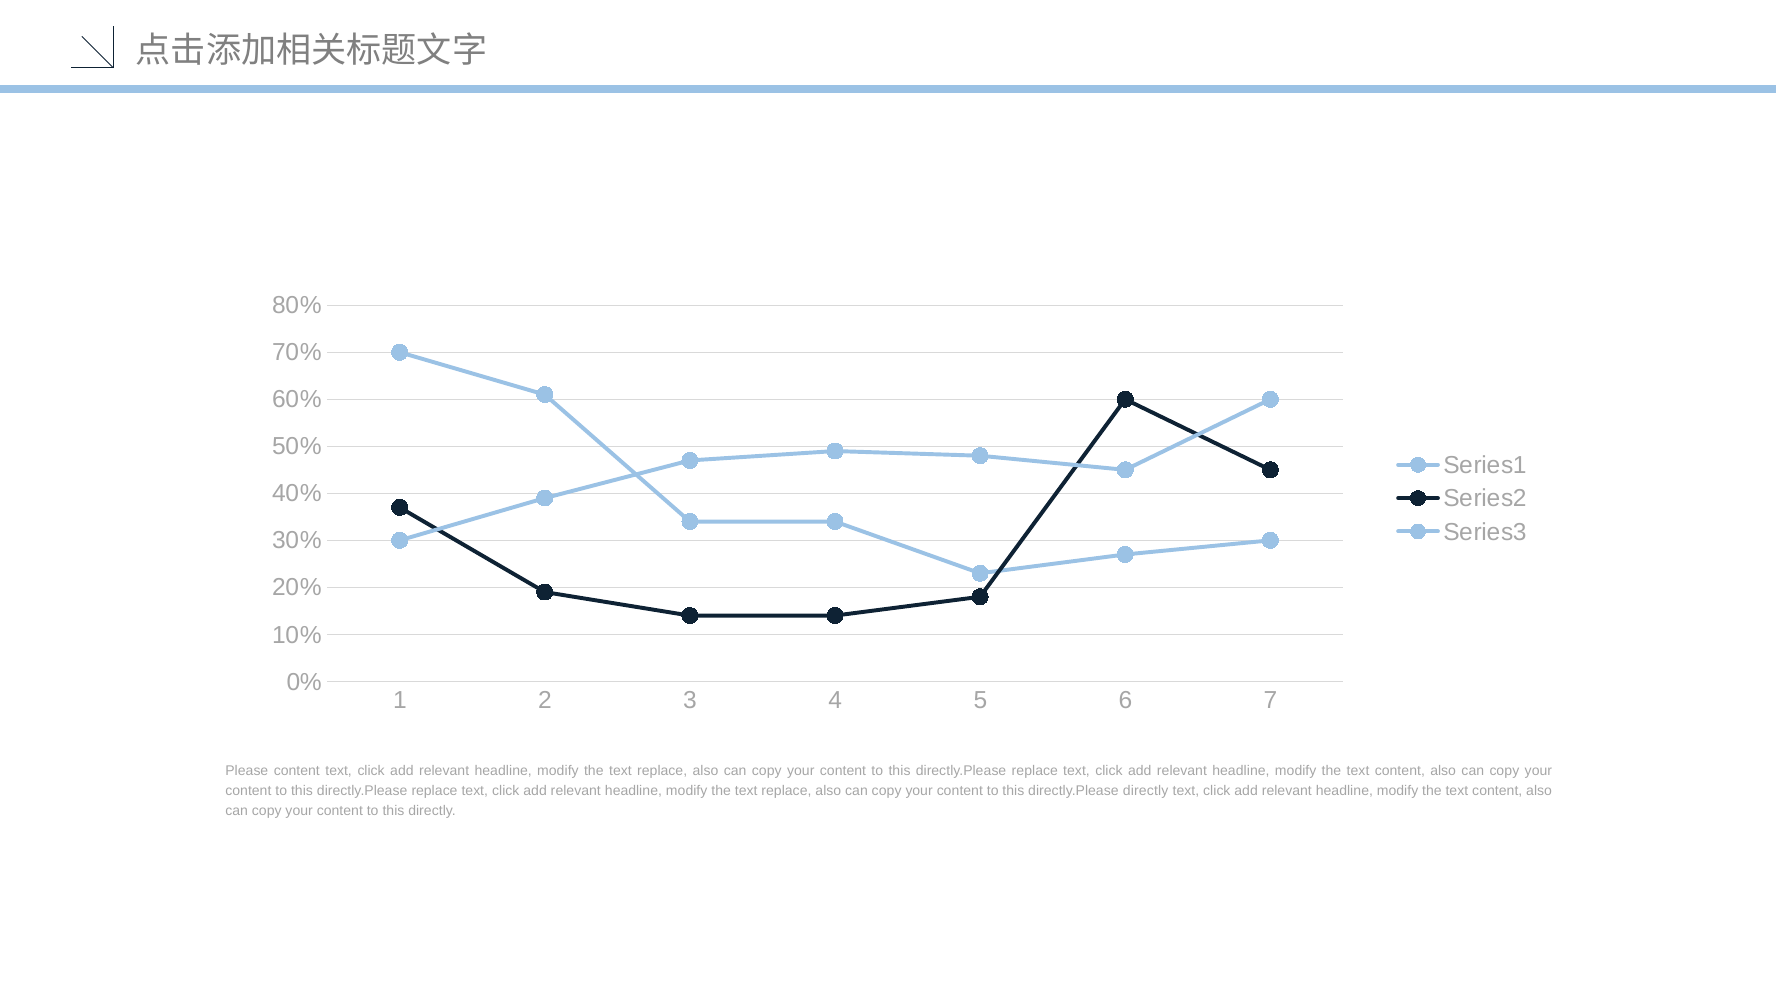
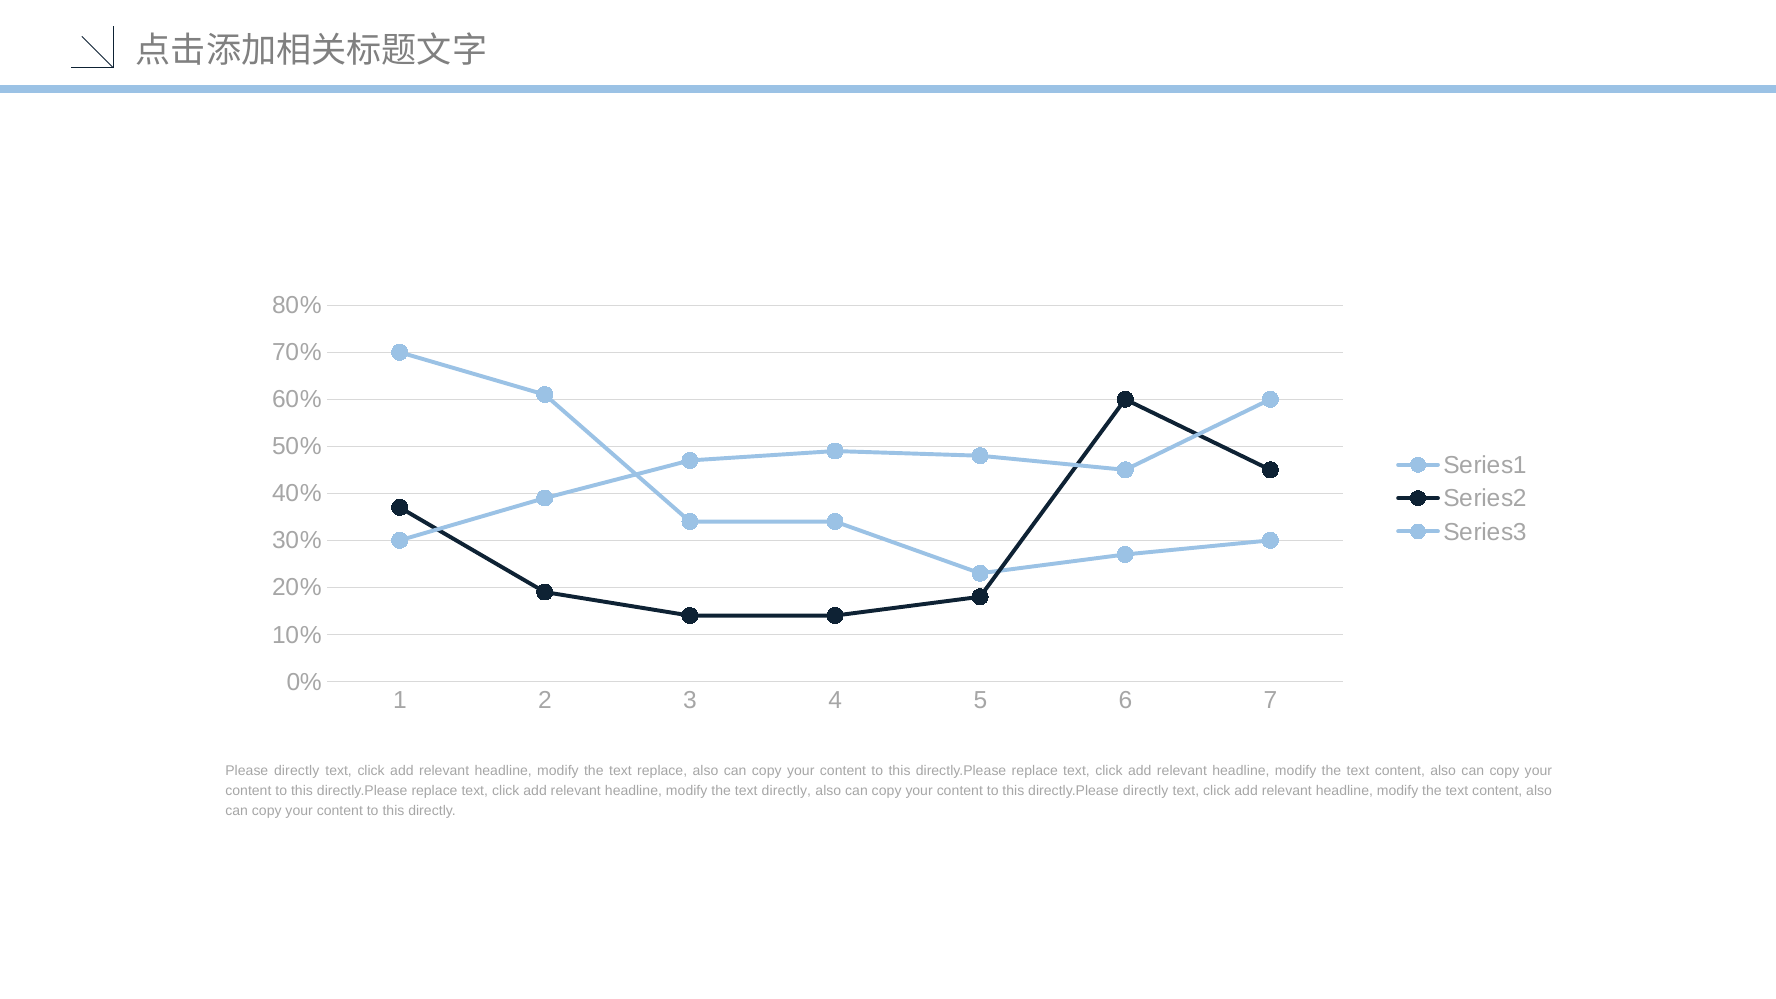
Please content: content -> directly
replace at (786, 791): replace -> directly
